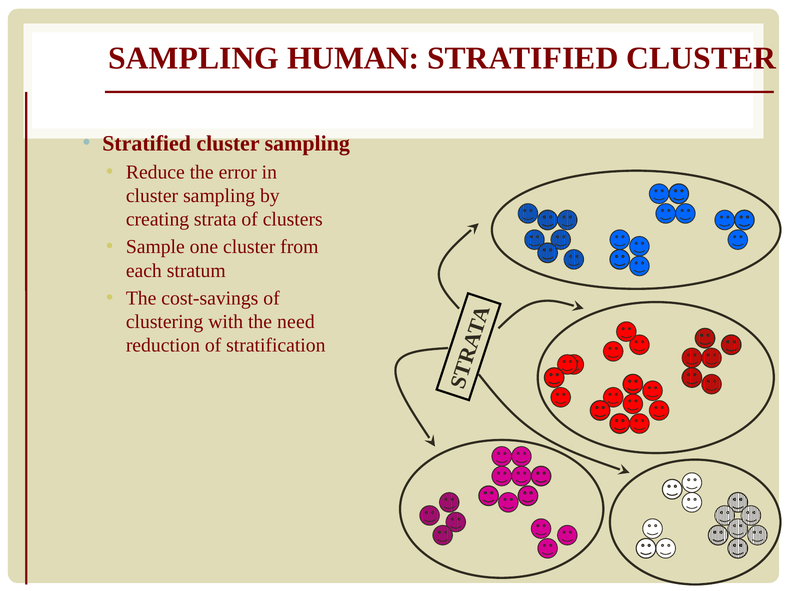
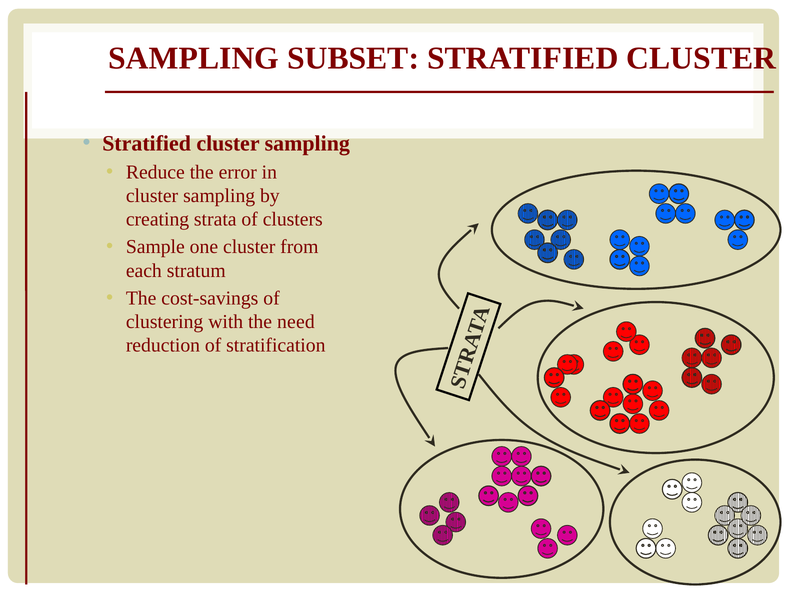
HUMAN: HUMAN -> SUBSET
